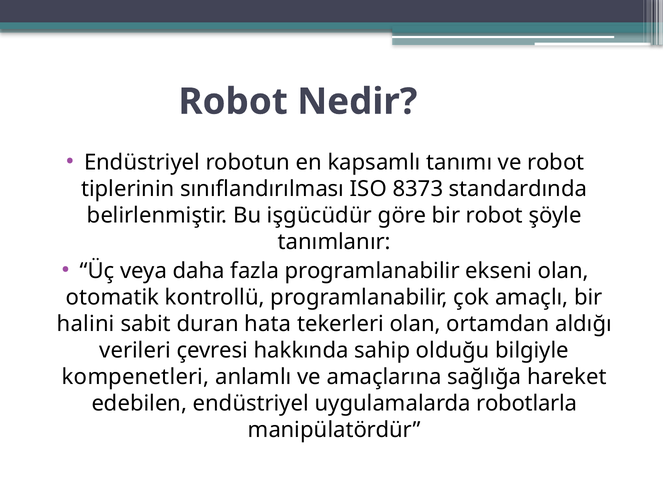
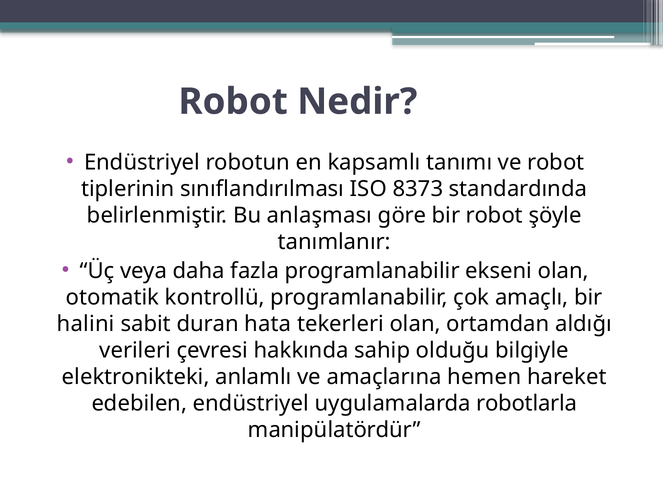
işgücüdür: işgücüdür -> anlaşması
kompenetleri: kompenetleri -> elektronikteki
sağlığa: sağlığa -> hemen
